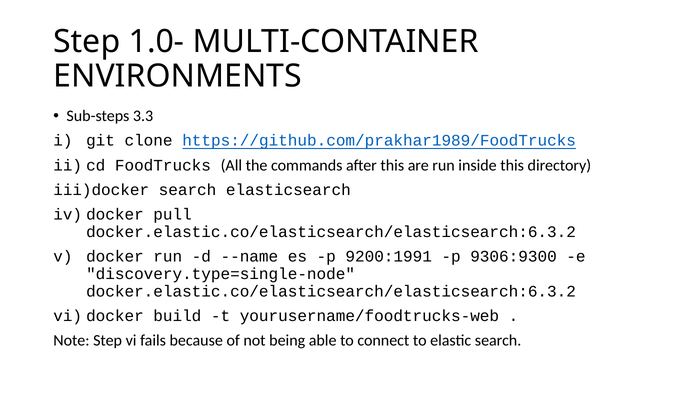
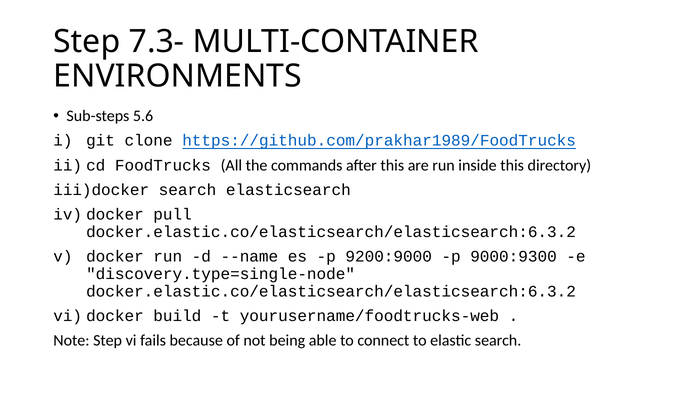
1.0-: 1.0- -> 7.3-
3.3: 3.3 -> 5.6
9200:1991: 9200:1991 -> 9200:9000
9306:9300: 9306:9300 -> 9000:9300
